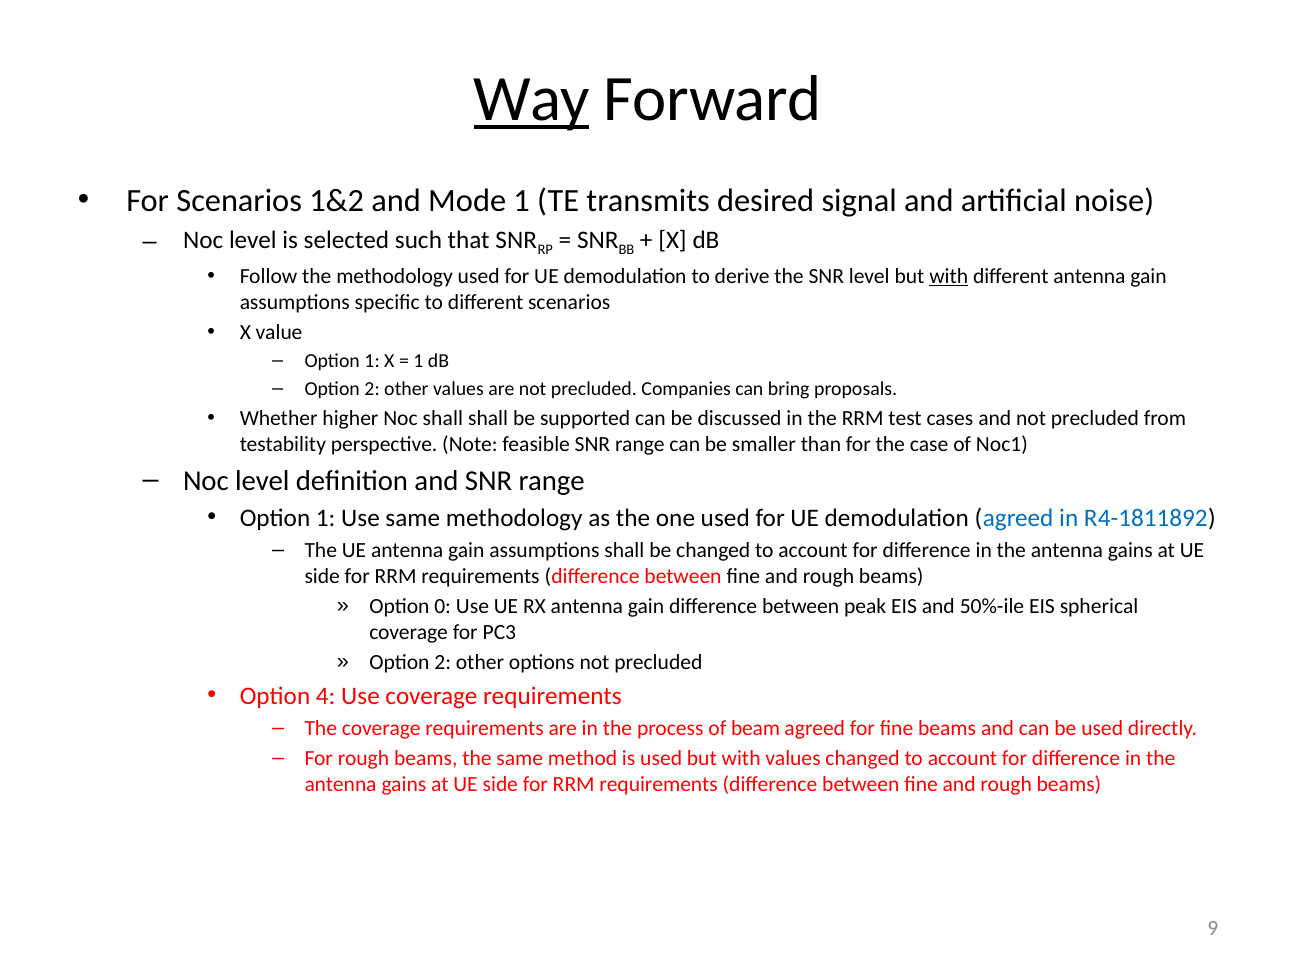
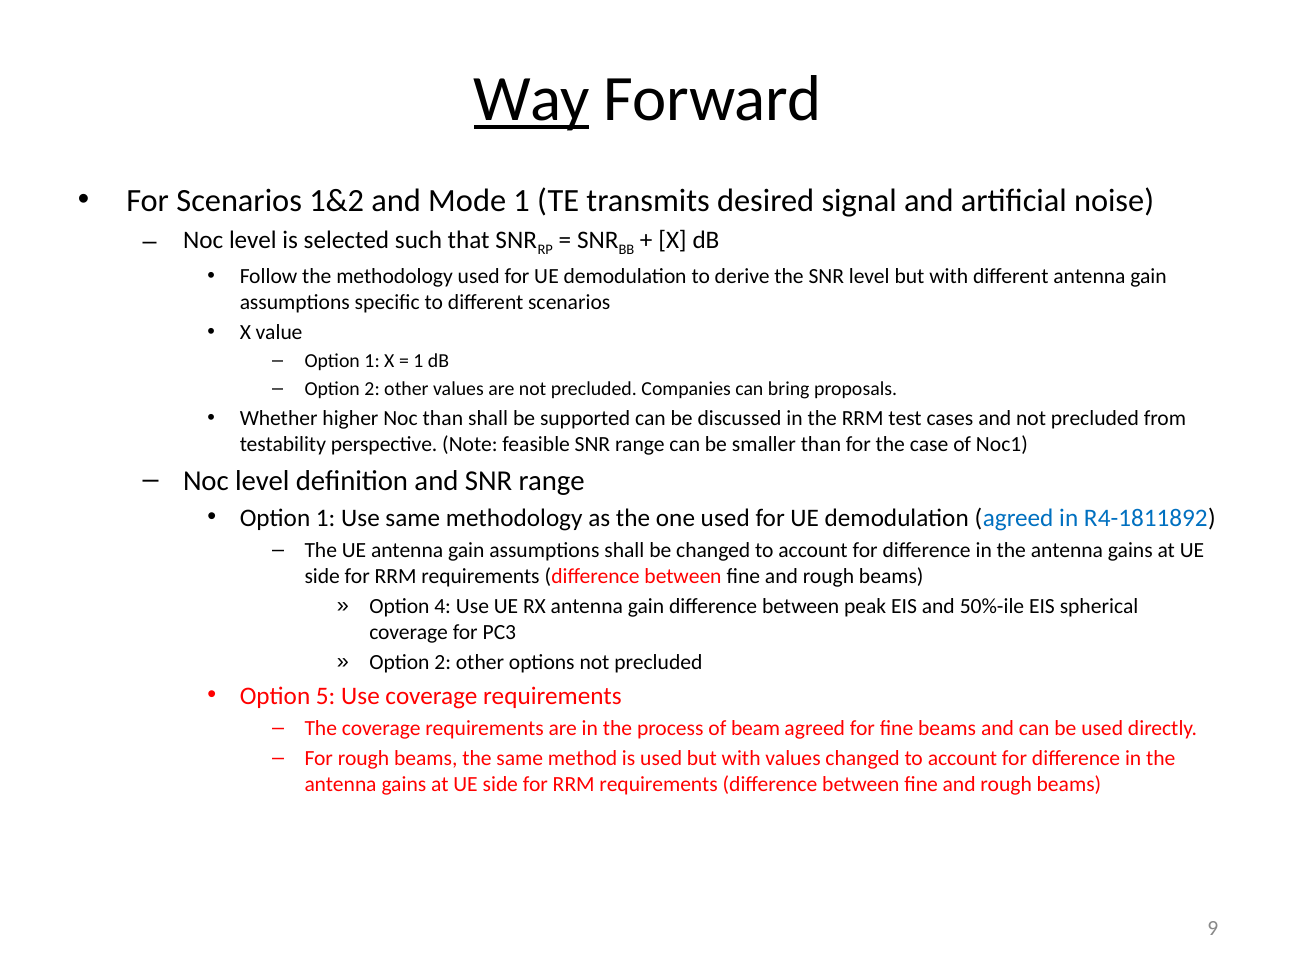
with at (949, 276) underline: present -> none
Noc shall: shall -> than
0: 0 -> 4
4: 4 -> 5
